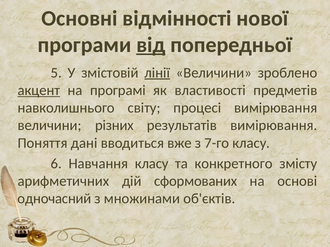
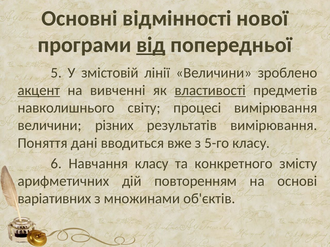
лінії underline: present -> none
програмі: програмі -> вивченні
властивості underline: none -> present
7-го: 7-го -> 5-го
сформованих: сформованих -> повторенням
одночасний: одночасний -> варіативних
